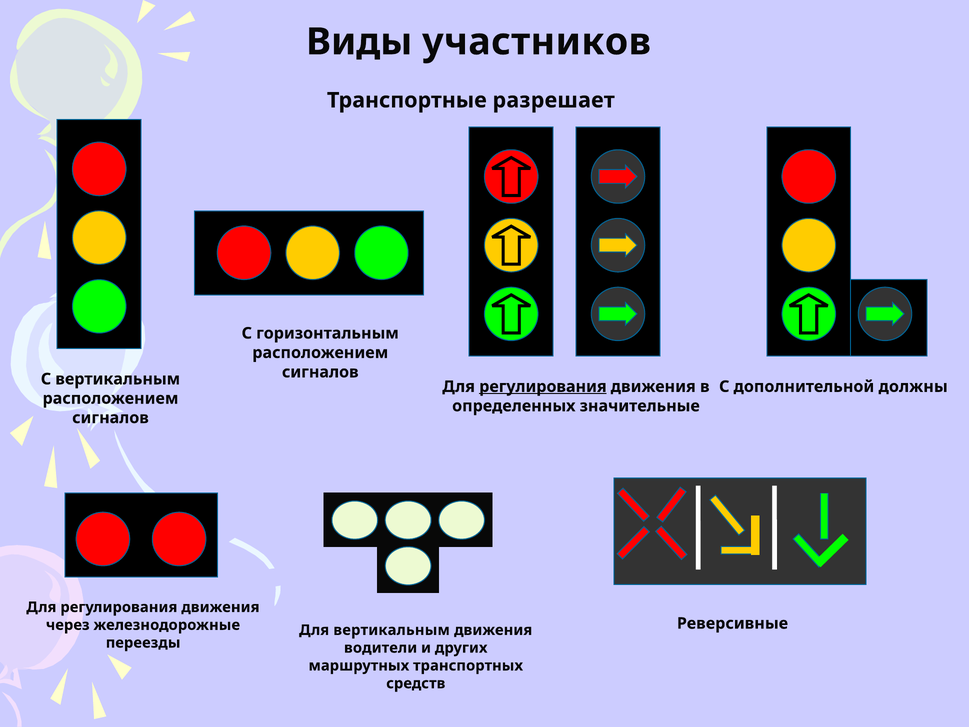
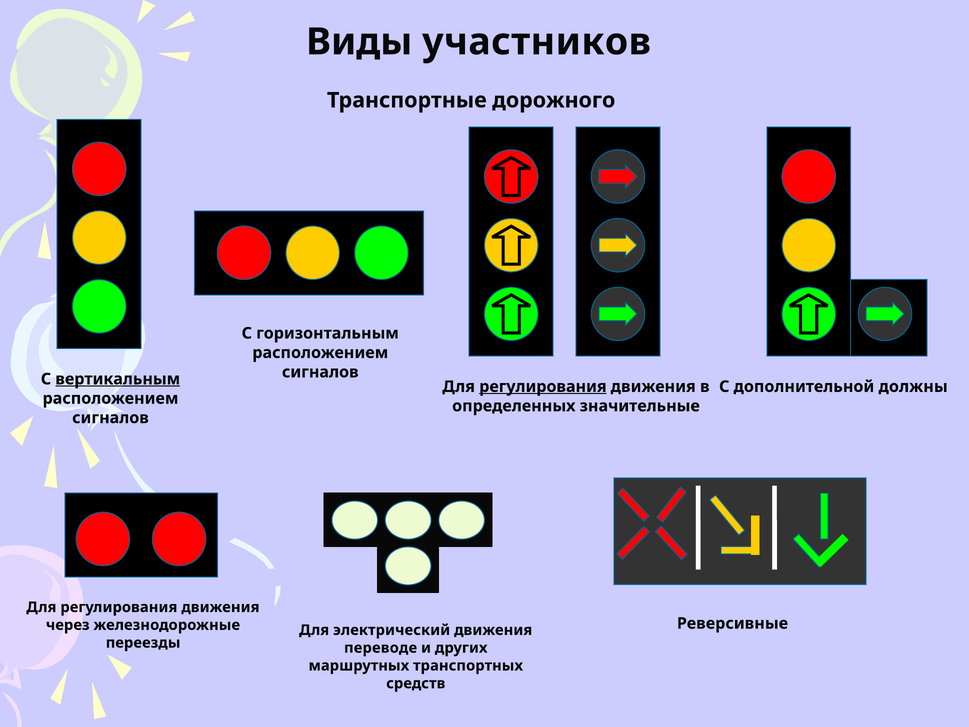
разрешает: разрешает -> дорожного
вертикальным at (118, 379) underline: none -> present
Для вертикальным: вертикальным -> электрический
водители: водители -> переводе
